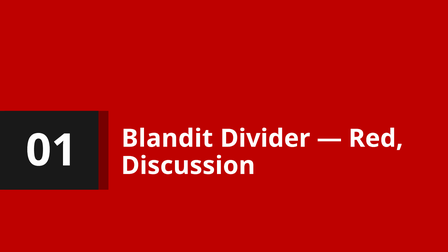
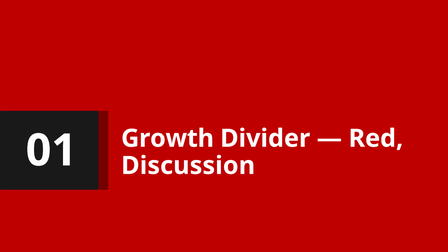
Blandit: Blandit -> Growth
